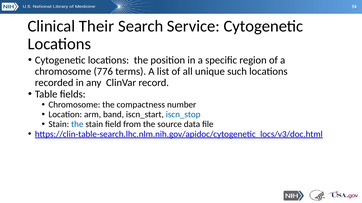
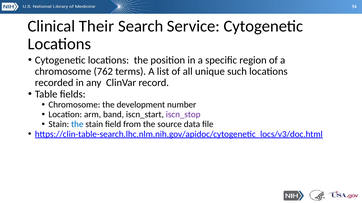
776: 776 -> 762
compactness: compactness -> development
iscn_stop colour: blue -> purple
